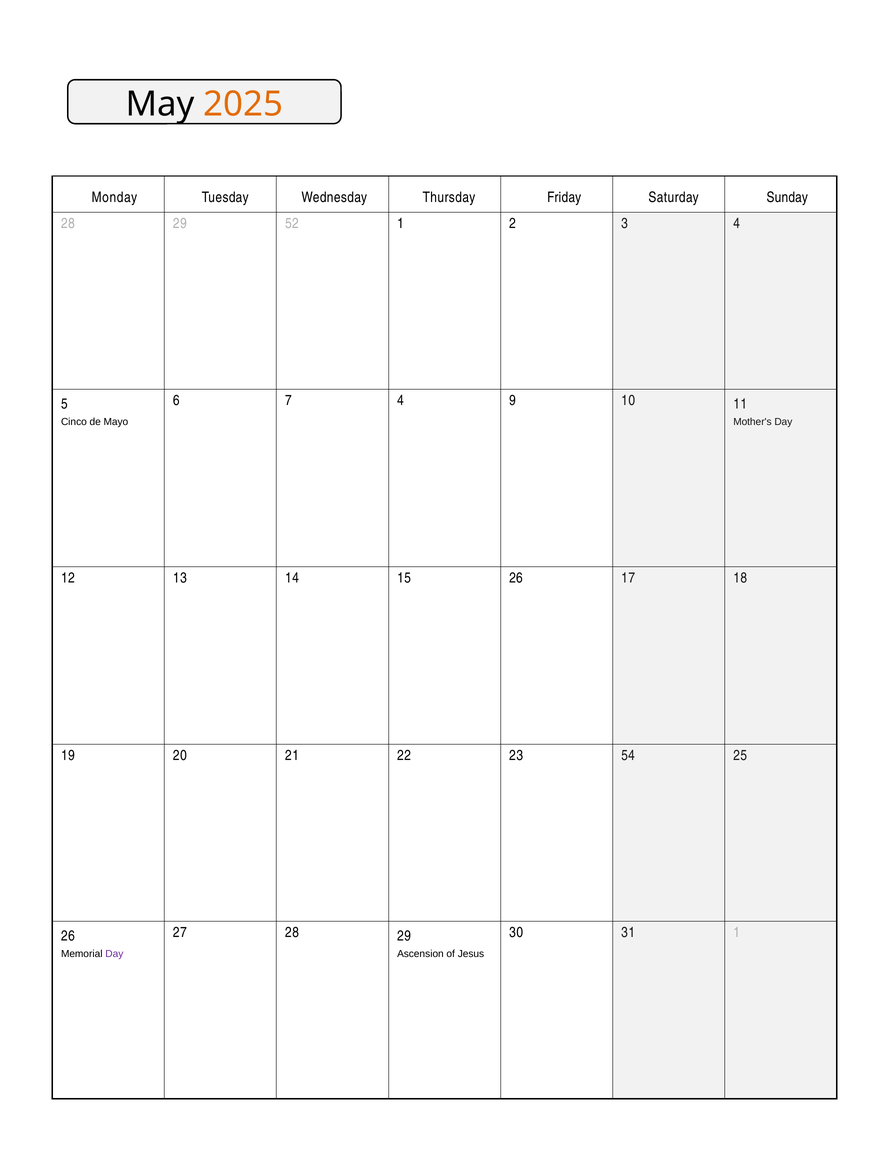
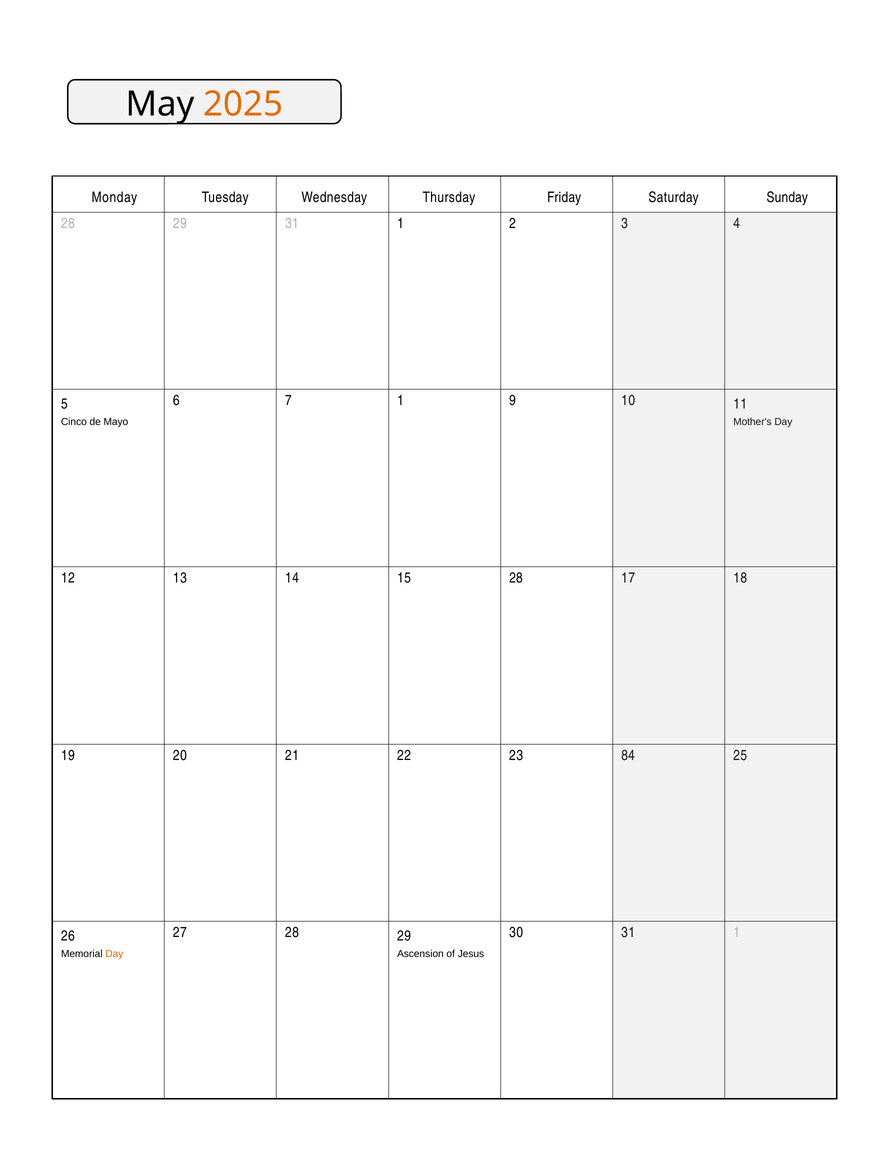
29 52: 52 -> 31
7 4: 4 -> 1
15 26: 26 -> 28
54: 54 -> 84
Day at (114, 953) colour: purple -> orange
